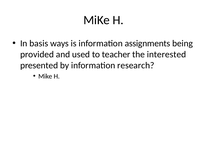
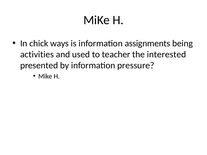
basis: basis -> chick
provided: provided -> activities
research: research -> pressure
